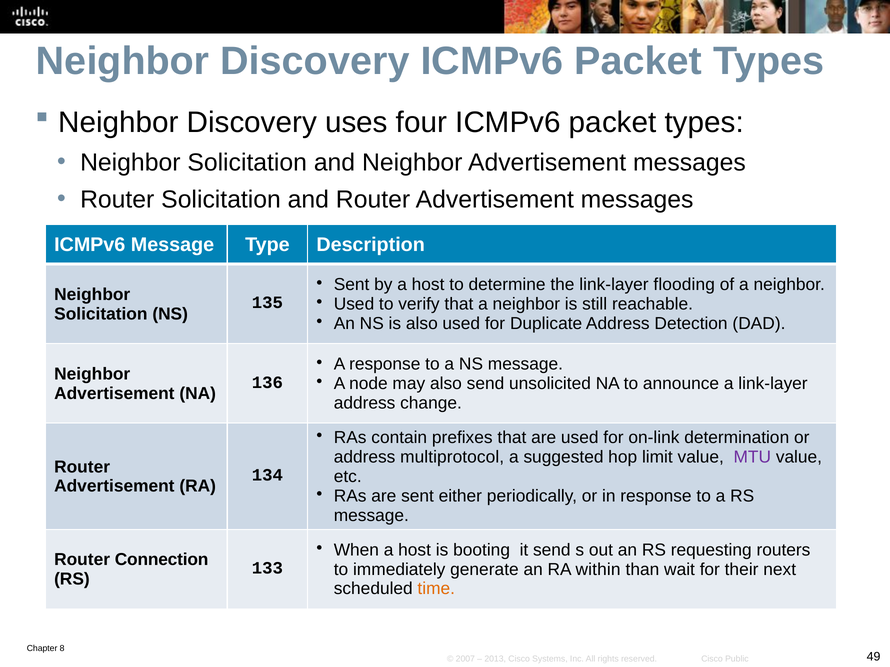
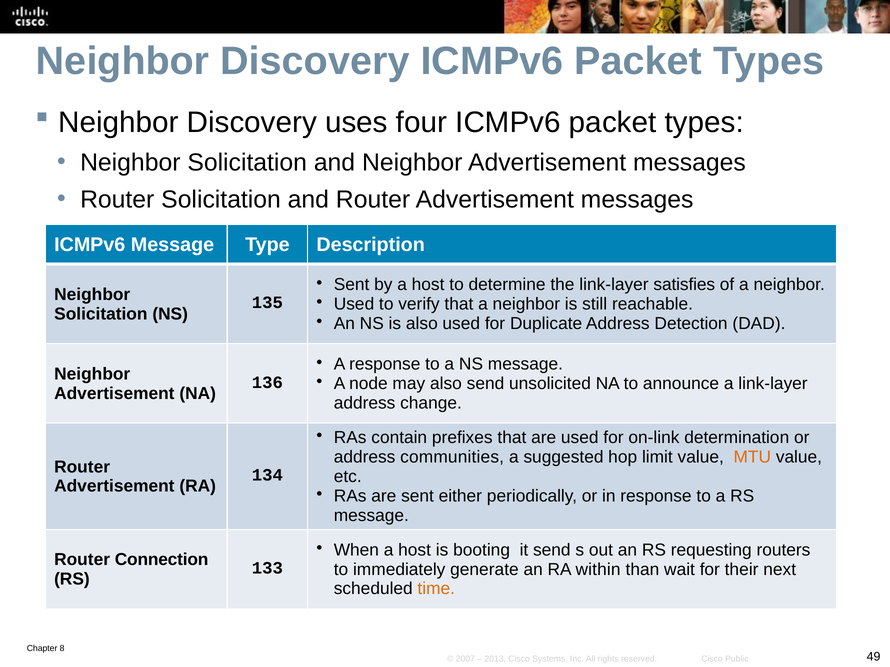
flooding: flooding -> satisfies
multiprotocol: multiprotocol -> communities
MTU colour: purple -> orange
